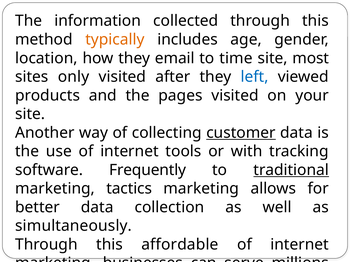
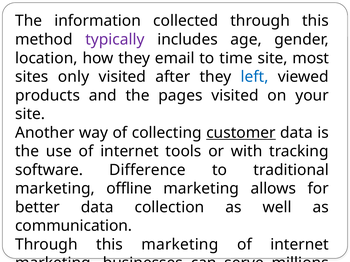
typically colour: orange -> purple
Frequently: Frequently -> Difference
traditional underline: present -> none
tactics: tactics -> offline
simultaneously: simultaneously -> communication
this affordable: affordable -> marketing
